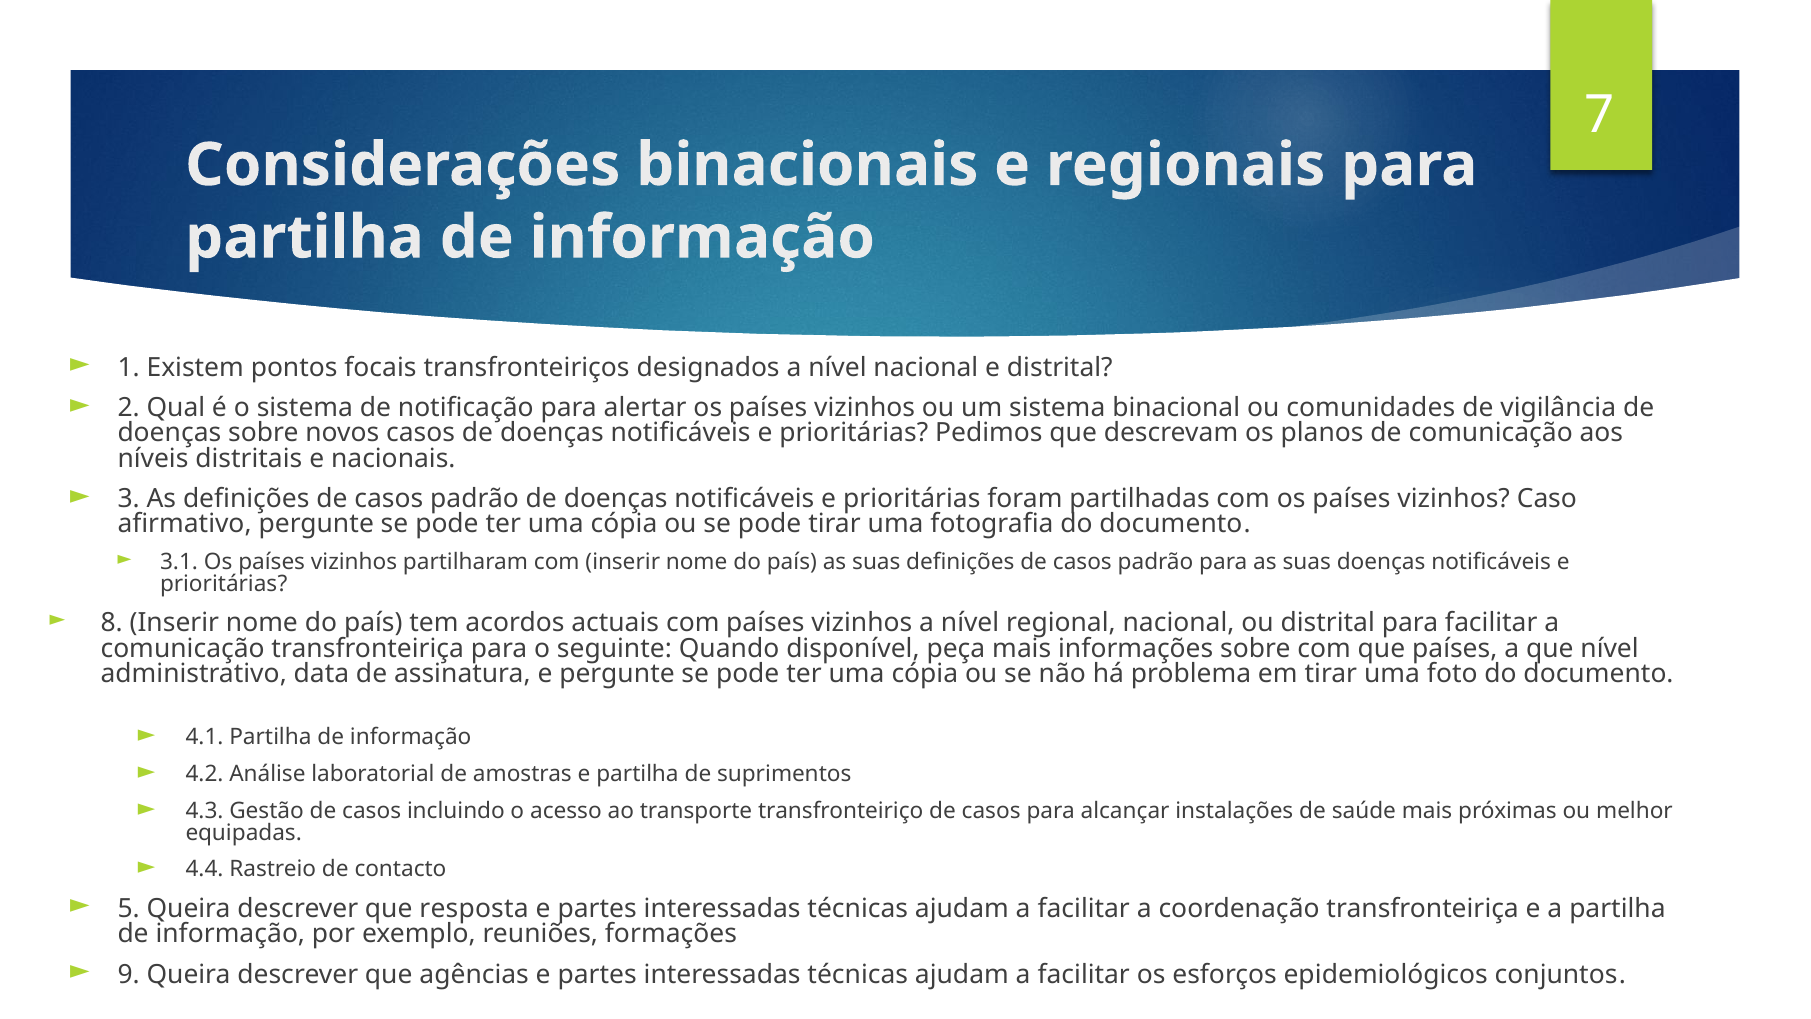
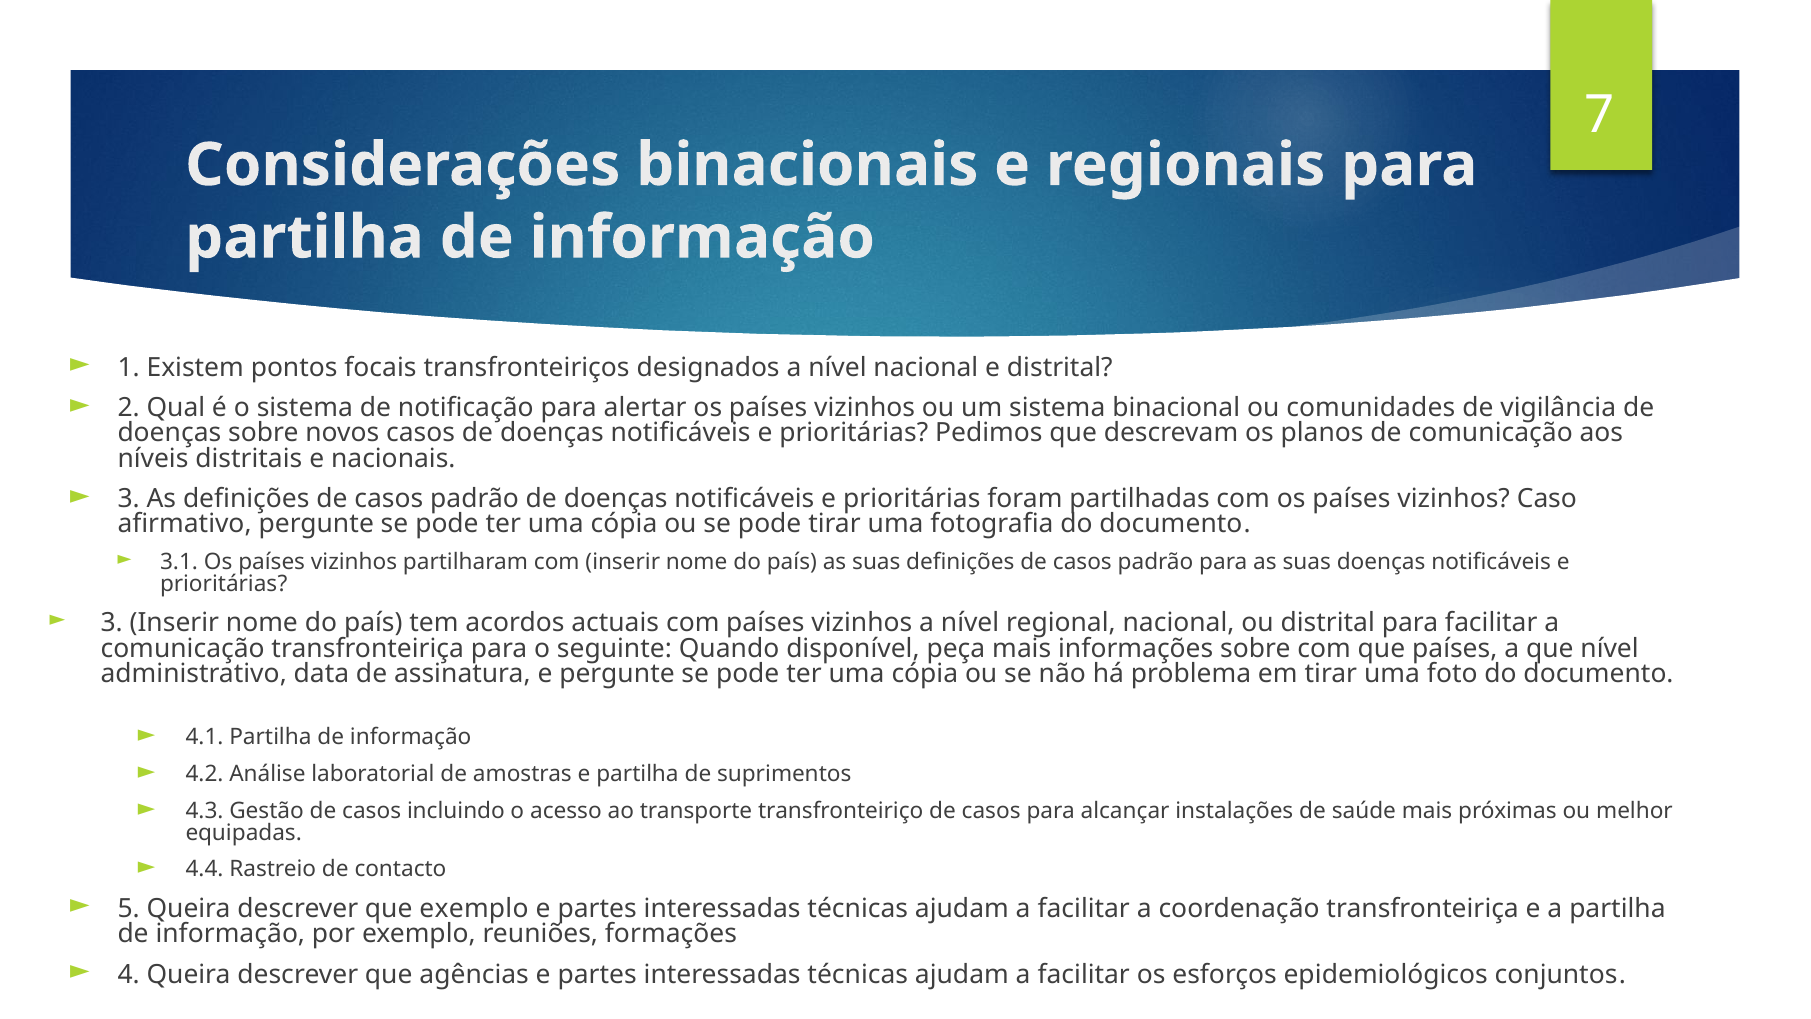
8 at (112, 623): 8 -> 3
que resposta: resposta -> exemplo
9: 9 -> 4
